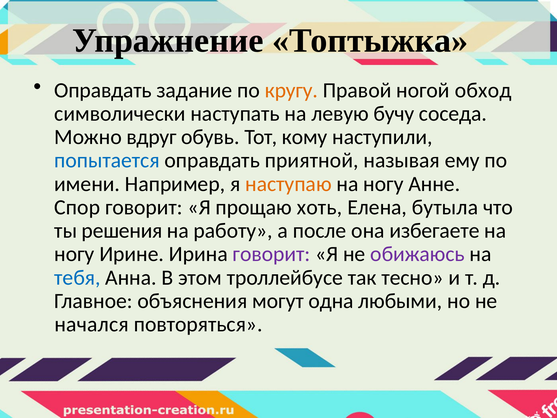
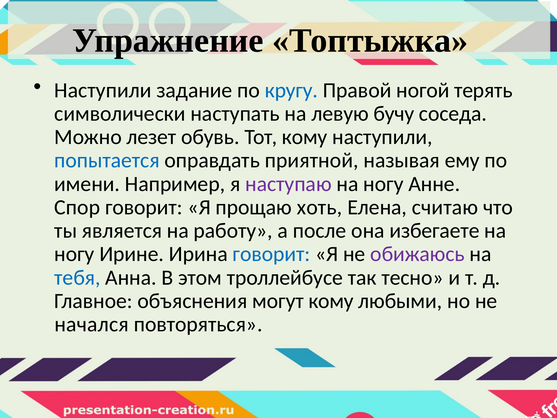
Оправдать at (103, 90): Оправдать -> Наступили
кругу colour: orange -> blue
обход: обход -> терять
вдруг: вдруг -> лезет
наступаю colour: orange -> purple
бутыла: бутыла -> считаю
решения: решения -> является
говорит at (271, 254) colour: purple -> blue
могут одна: одна -> кому
